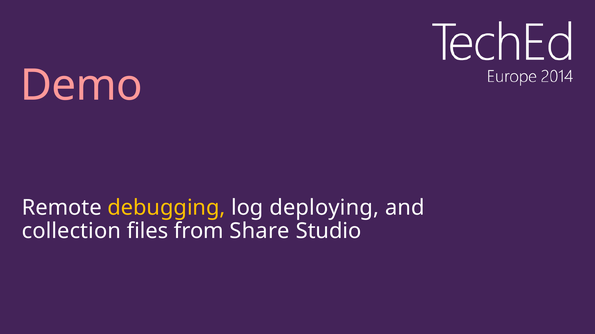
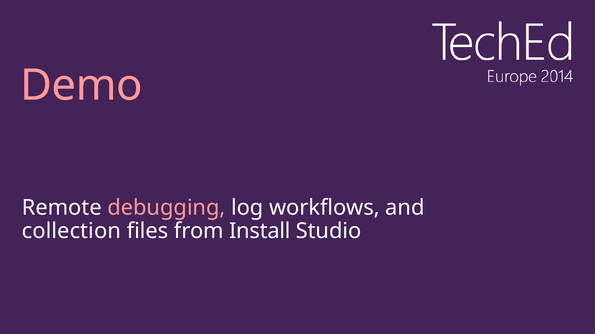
debugging colour: yellow -> pink
deploying: deploying -> workflows
Share: Share -> Install
